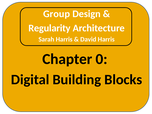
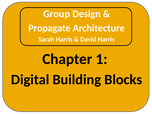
Regularity: Regularity -> Propagate
0: 0 -> 1
